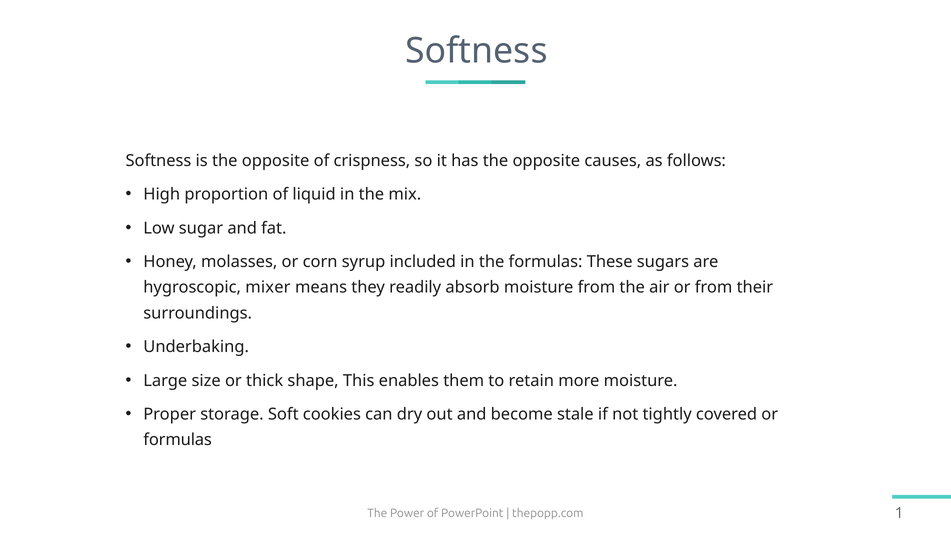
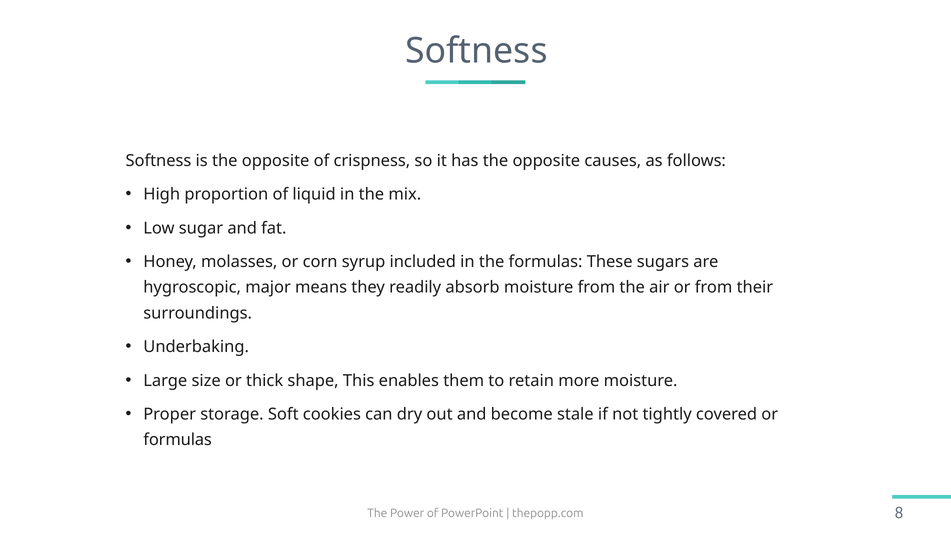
mixer: mixer -> major
1: 1 -> 8
